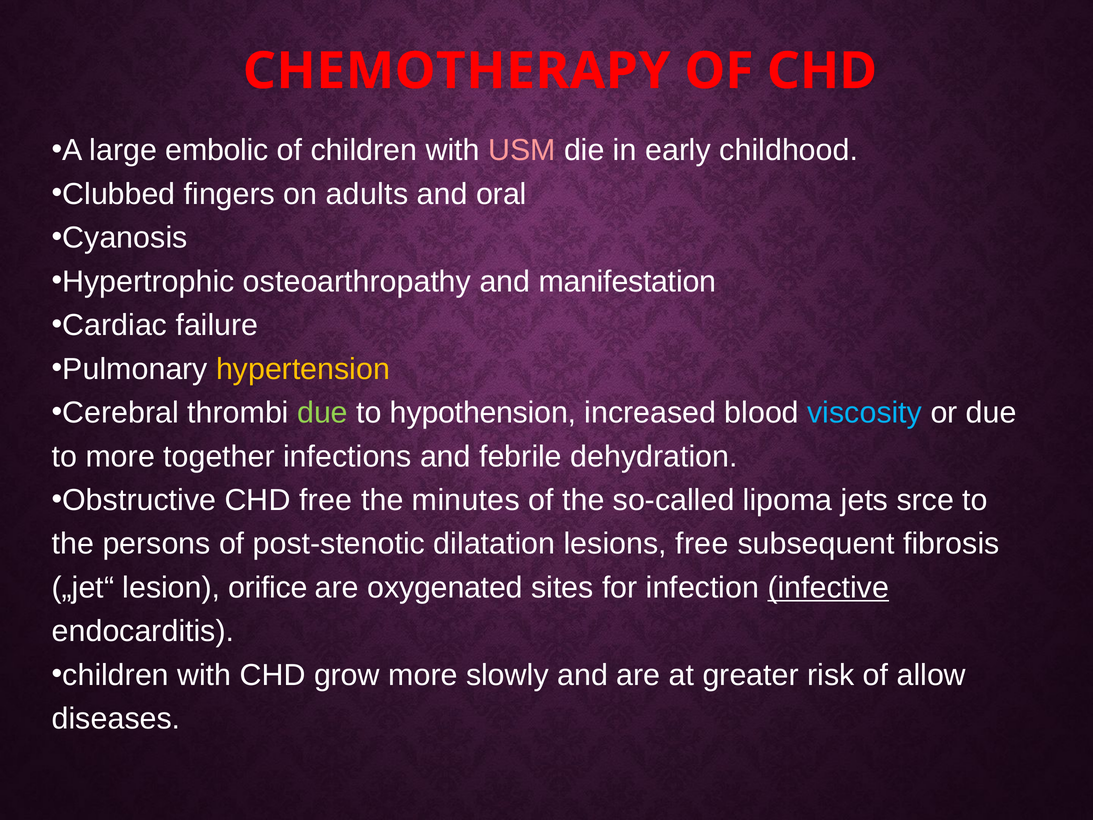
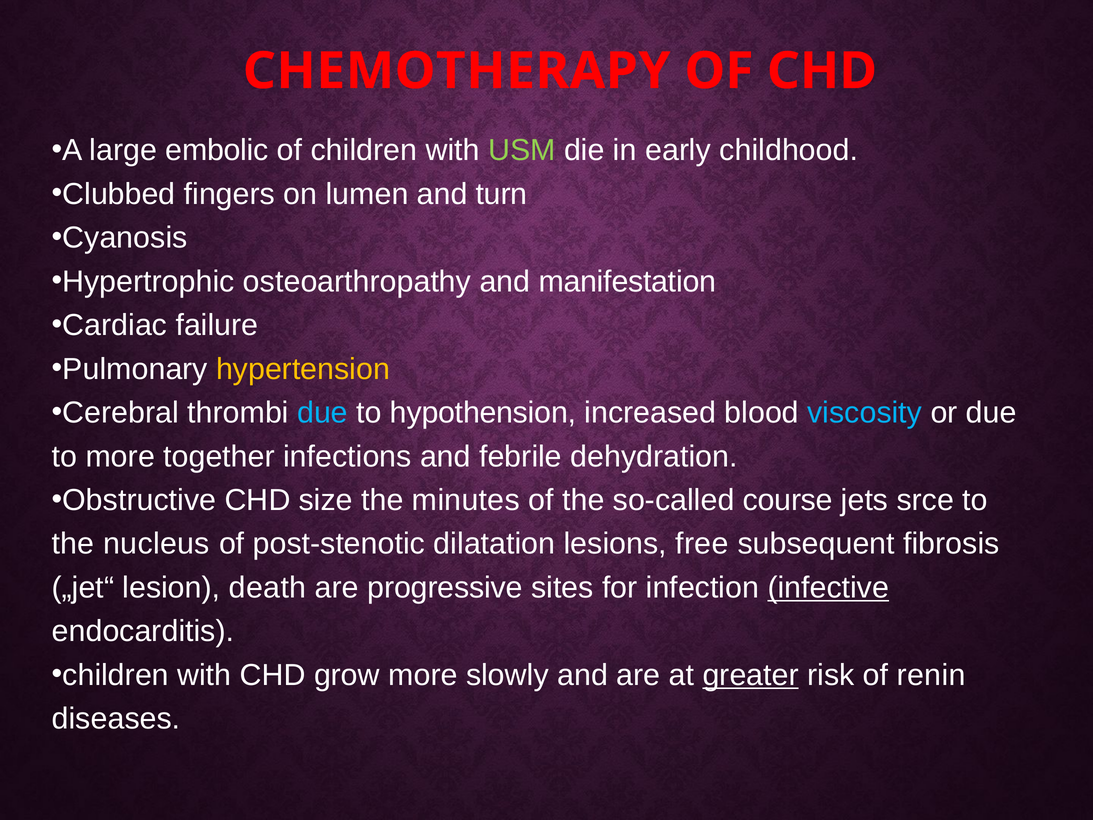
USM colour: pink -> light green
adults: adults -> lumen
oral: oral -> turn
due at (323, 413) colour: light green -> light blue
CHD free: free -> size
lipoma: lipoma -> course
persons: persons -> nucleus
orifice: orifice -> death
oxygenated: oxygenated -> progressive
greater underline: none -> present
allow: allow -> renin
